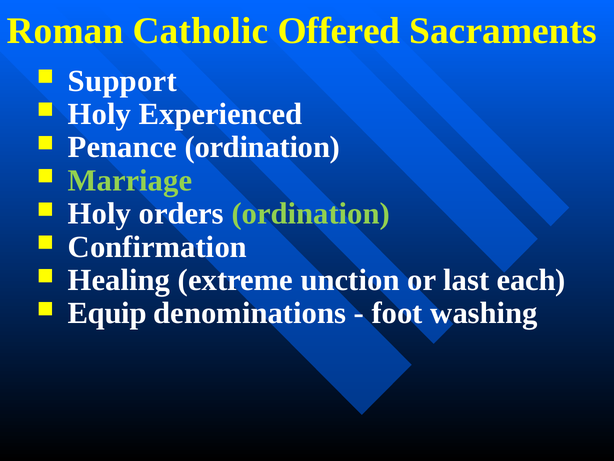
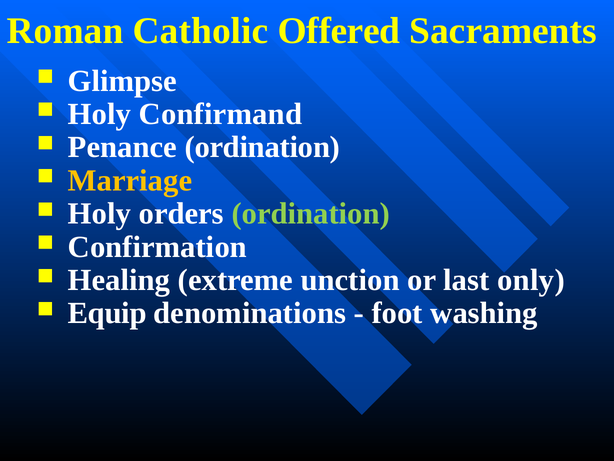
Support: Support -> Glimpse
Experienced: Experienced -> Confirmand
Marriage colour: light green -> yellow
each: each -> only
